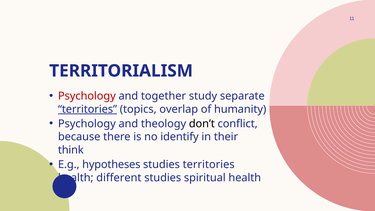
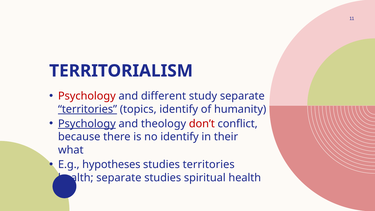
together: together -> different
topics overlap: overlap -> identify
Psychology at (87, 124) underline: none -> present
don’t colour: black -> red
think: think -> what
health different: different -> separate
